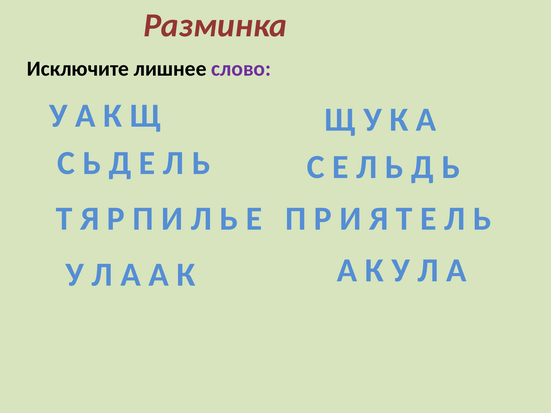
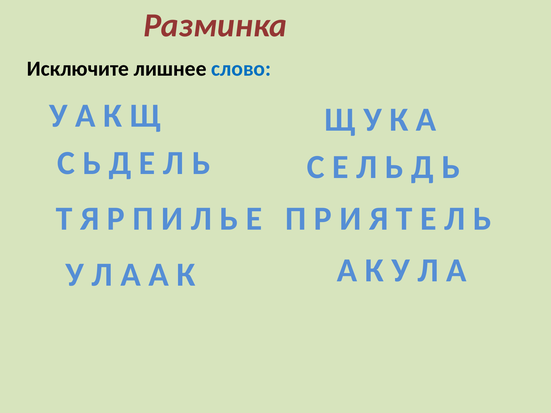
слово colour: purple -> blue
